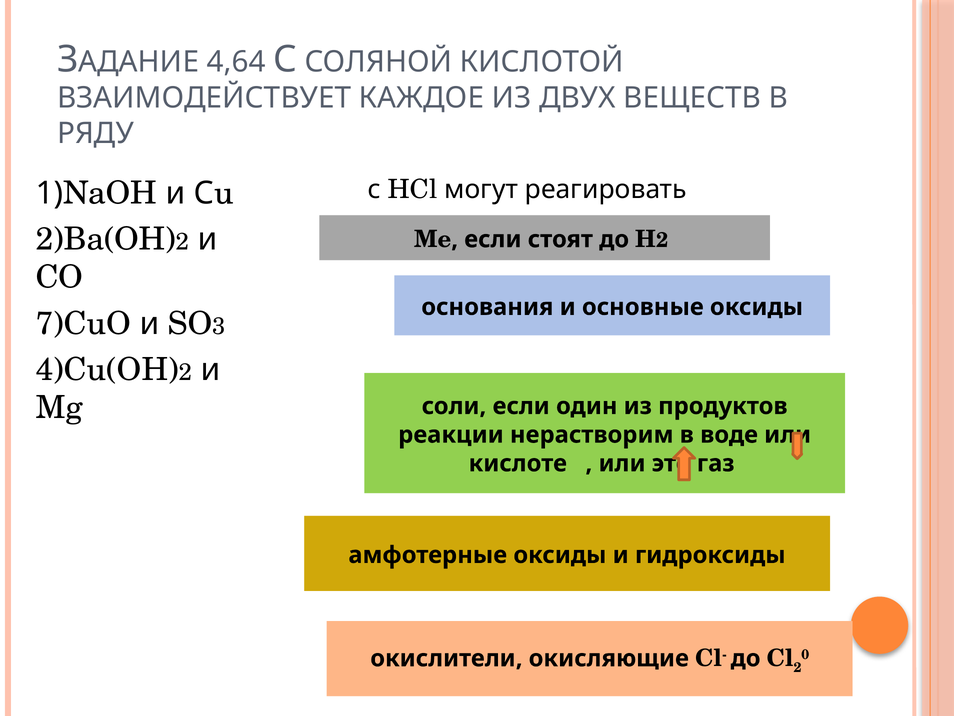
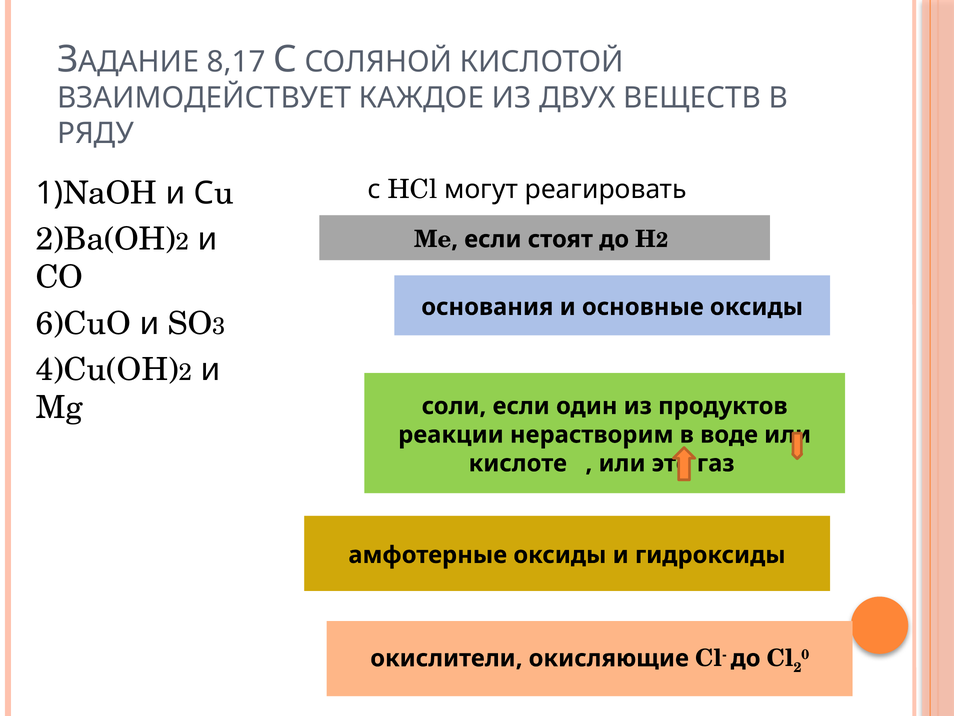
4,64: 4,64 -> 8,17
7)CuO: 7)CuO -> 6)CuO
